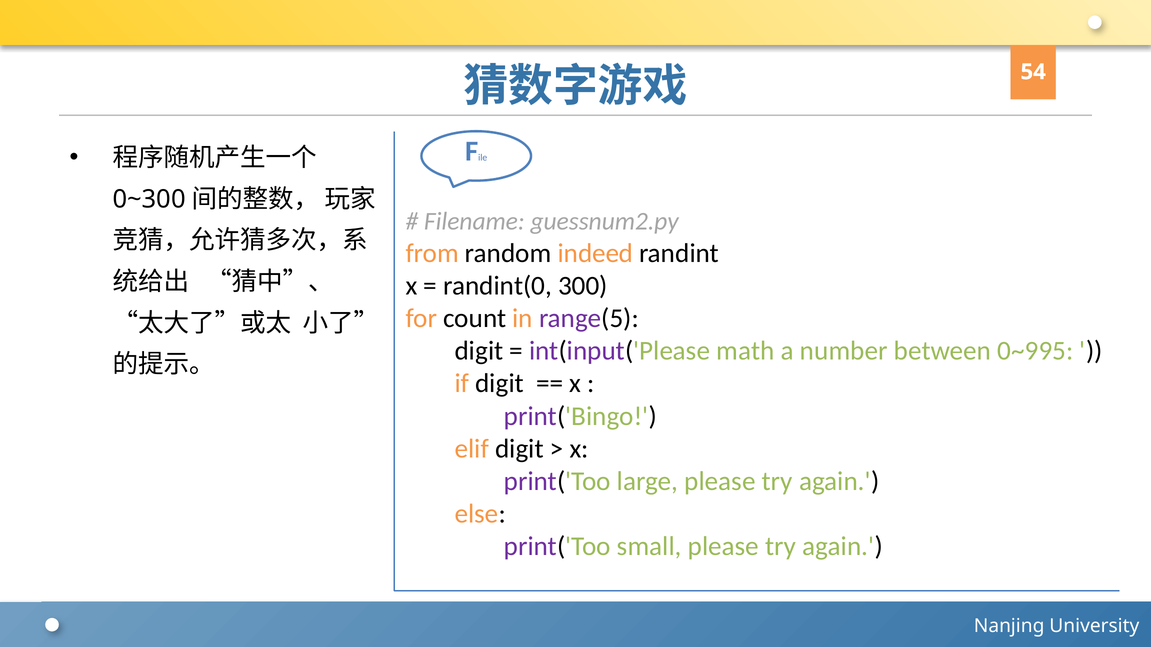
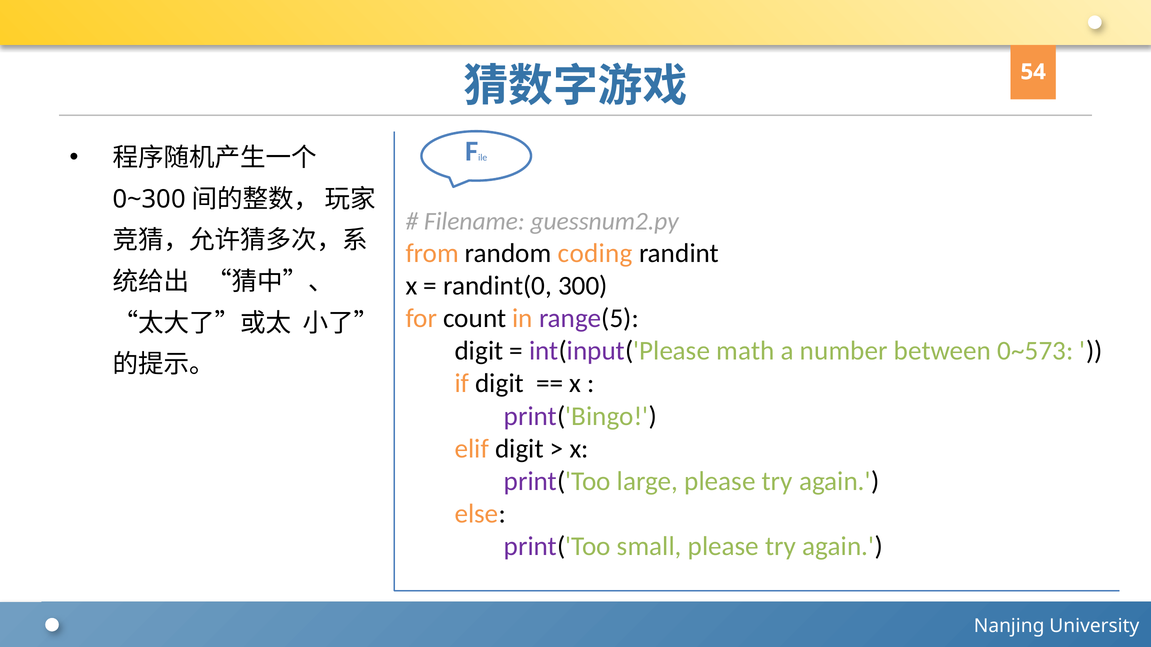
indeed: indeed -> coding
0~995: 0~995 -> 0~573
